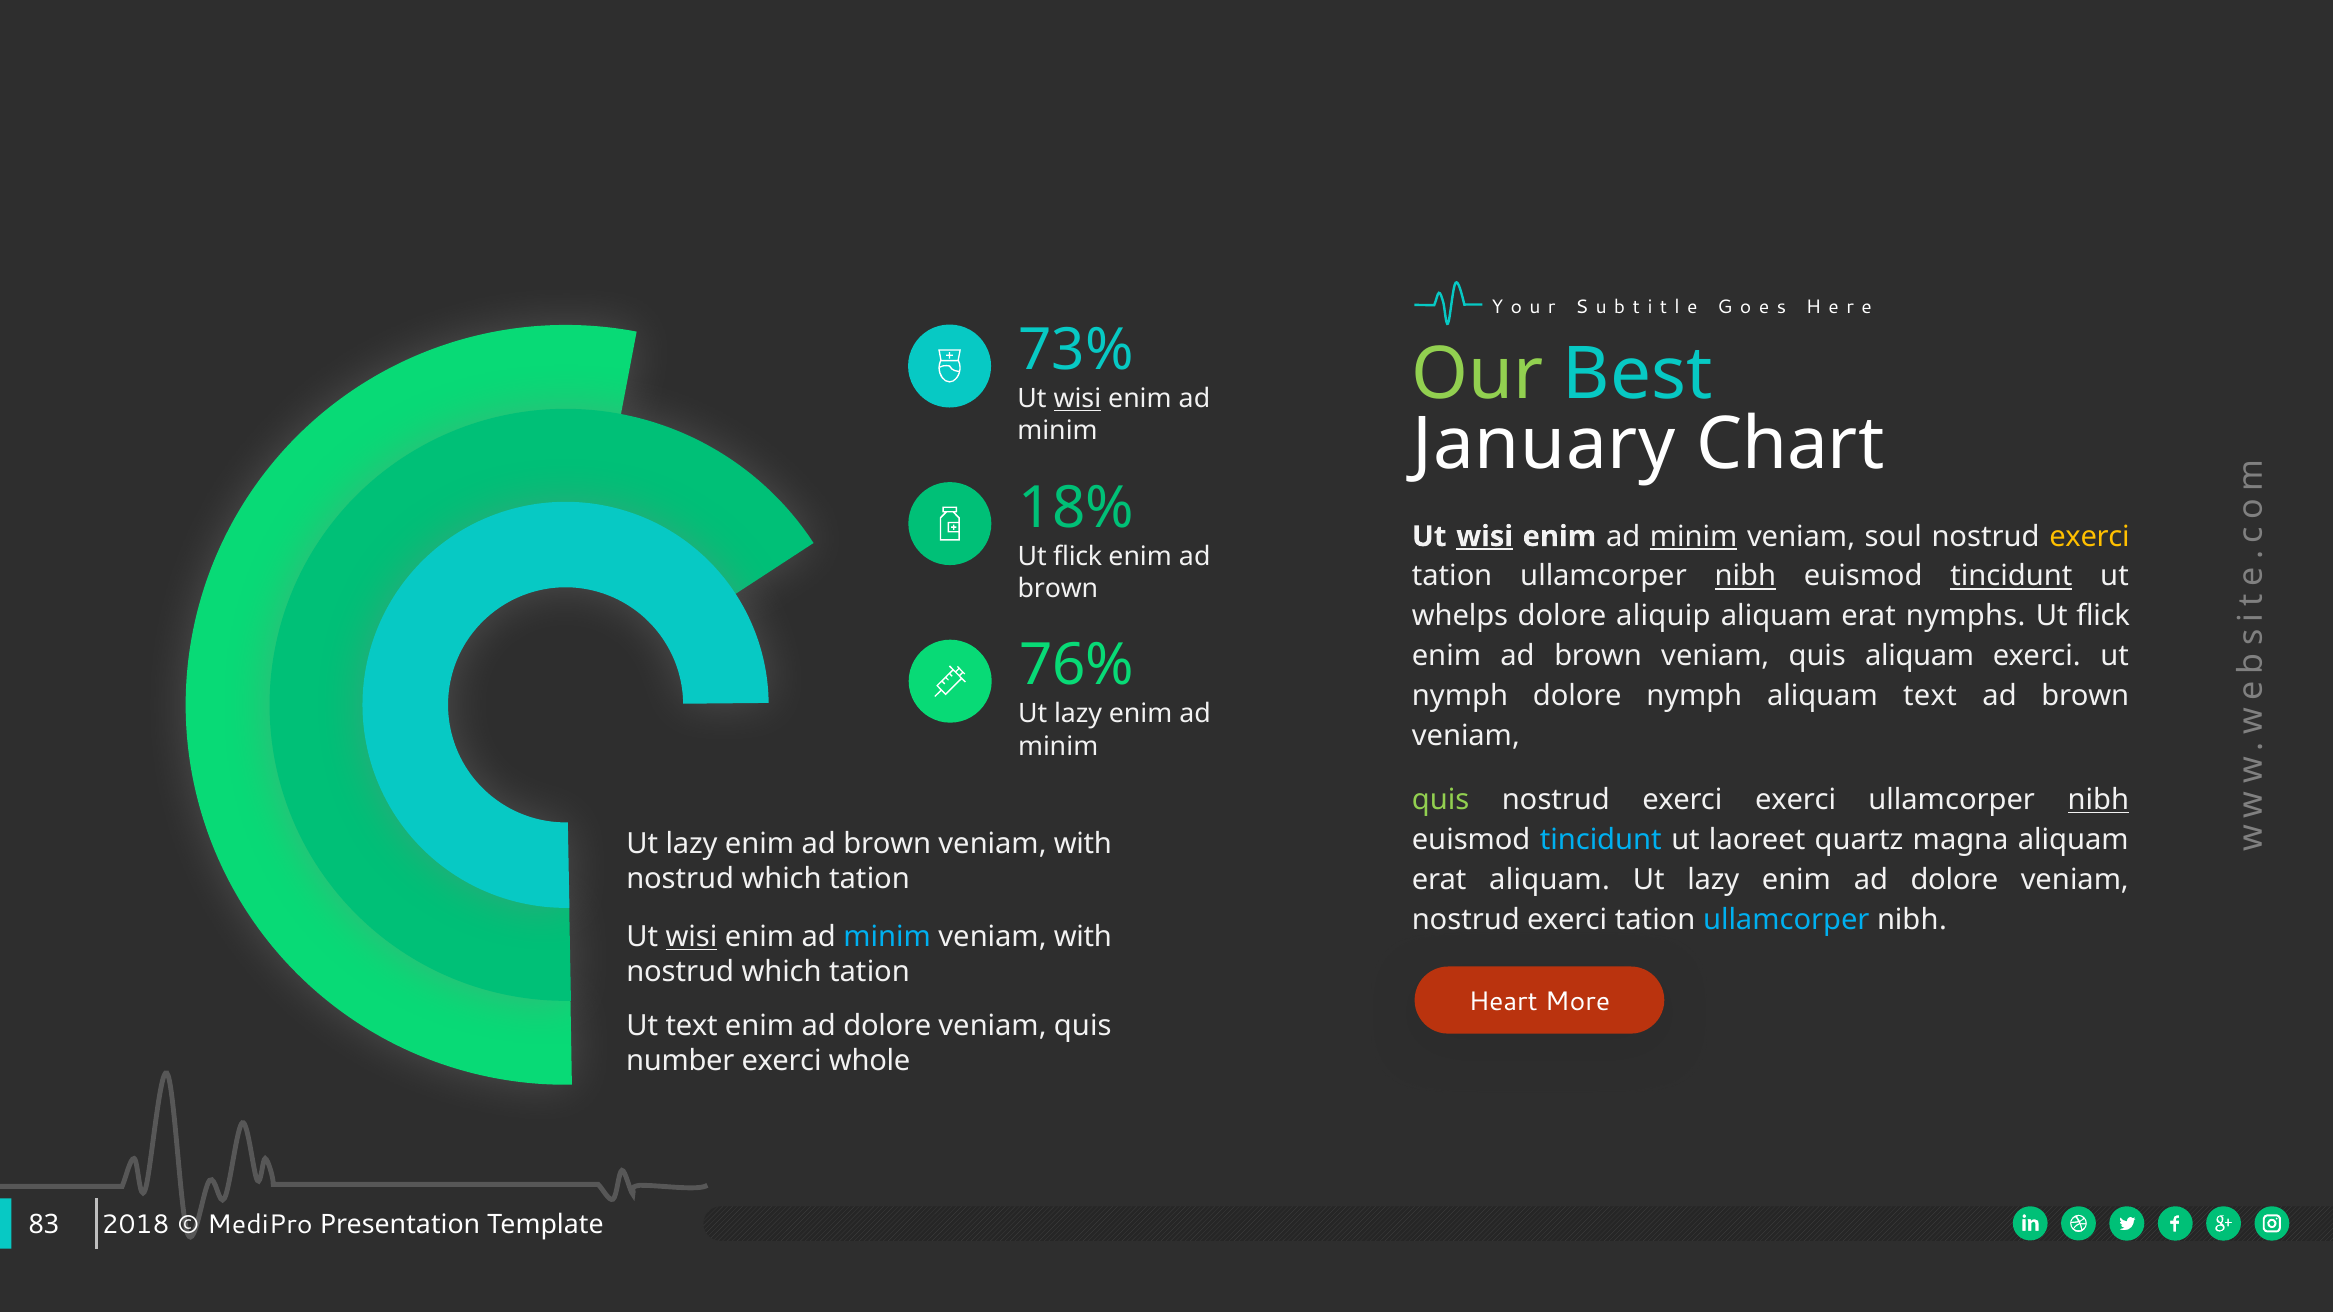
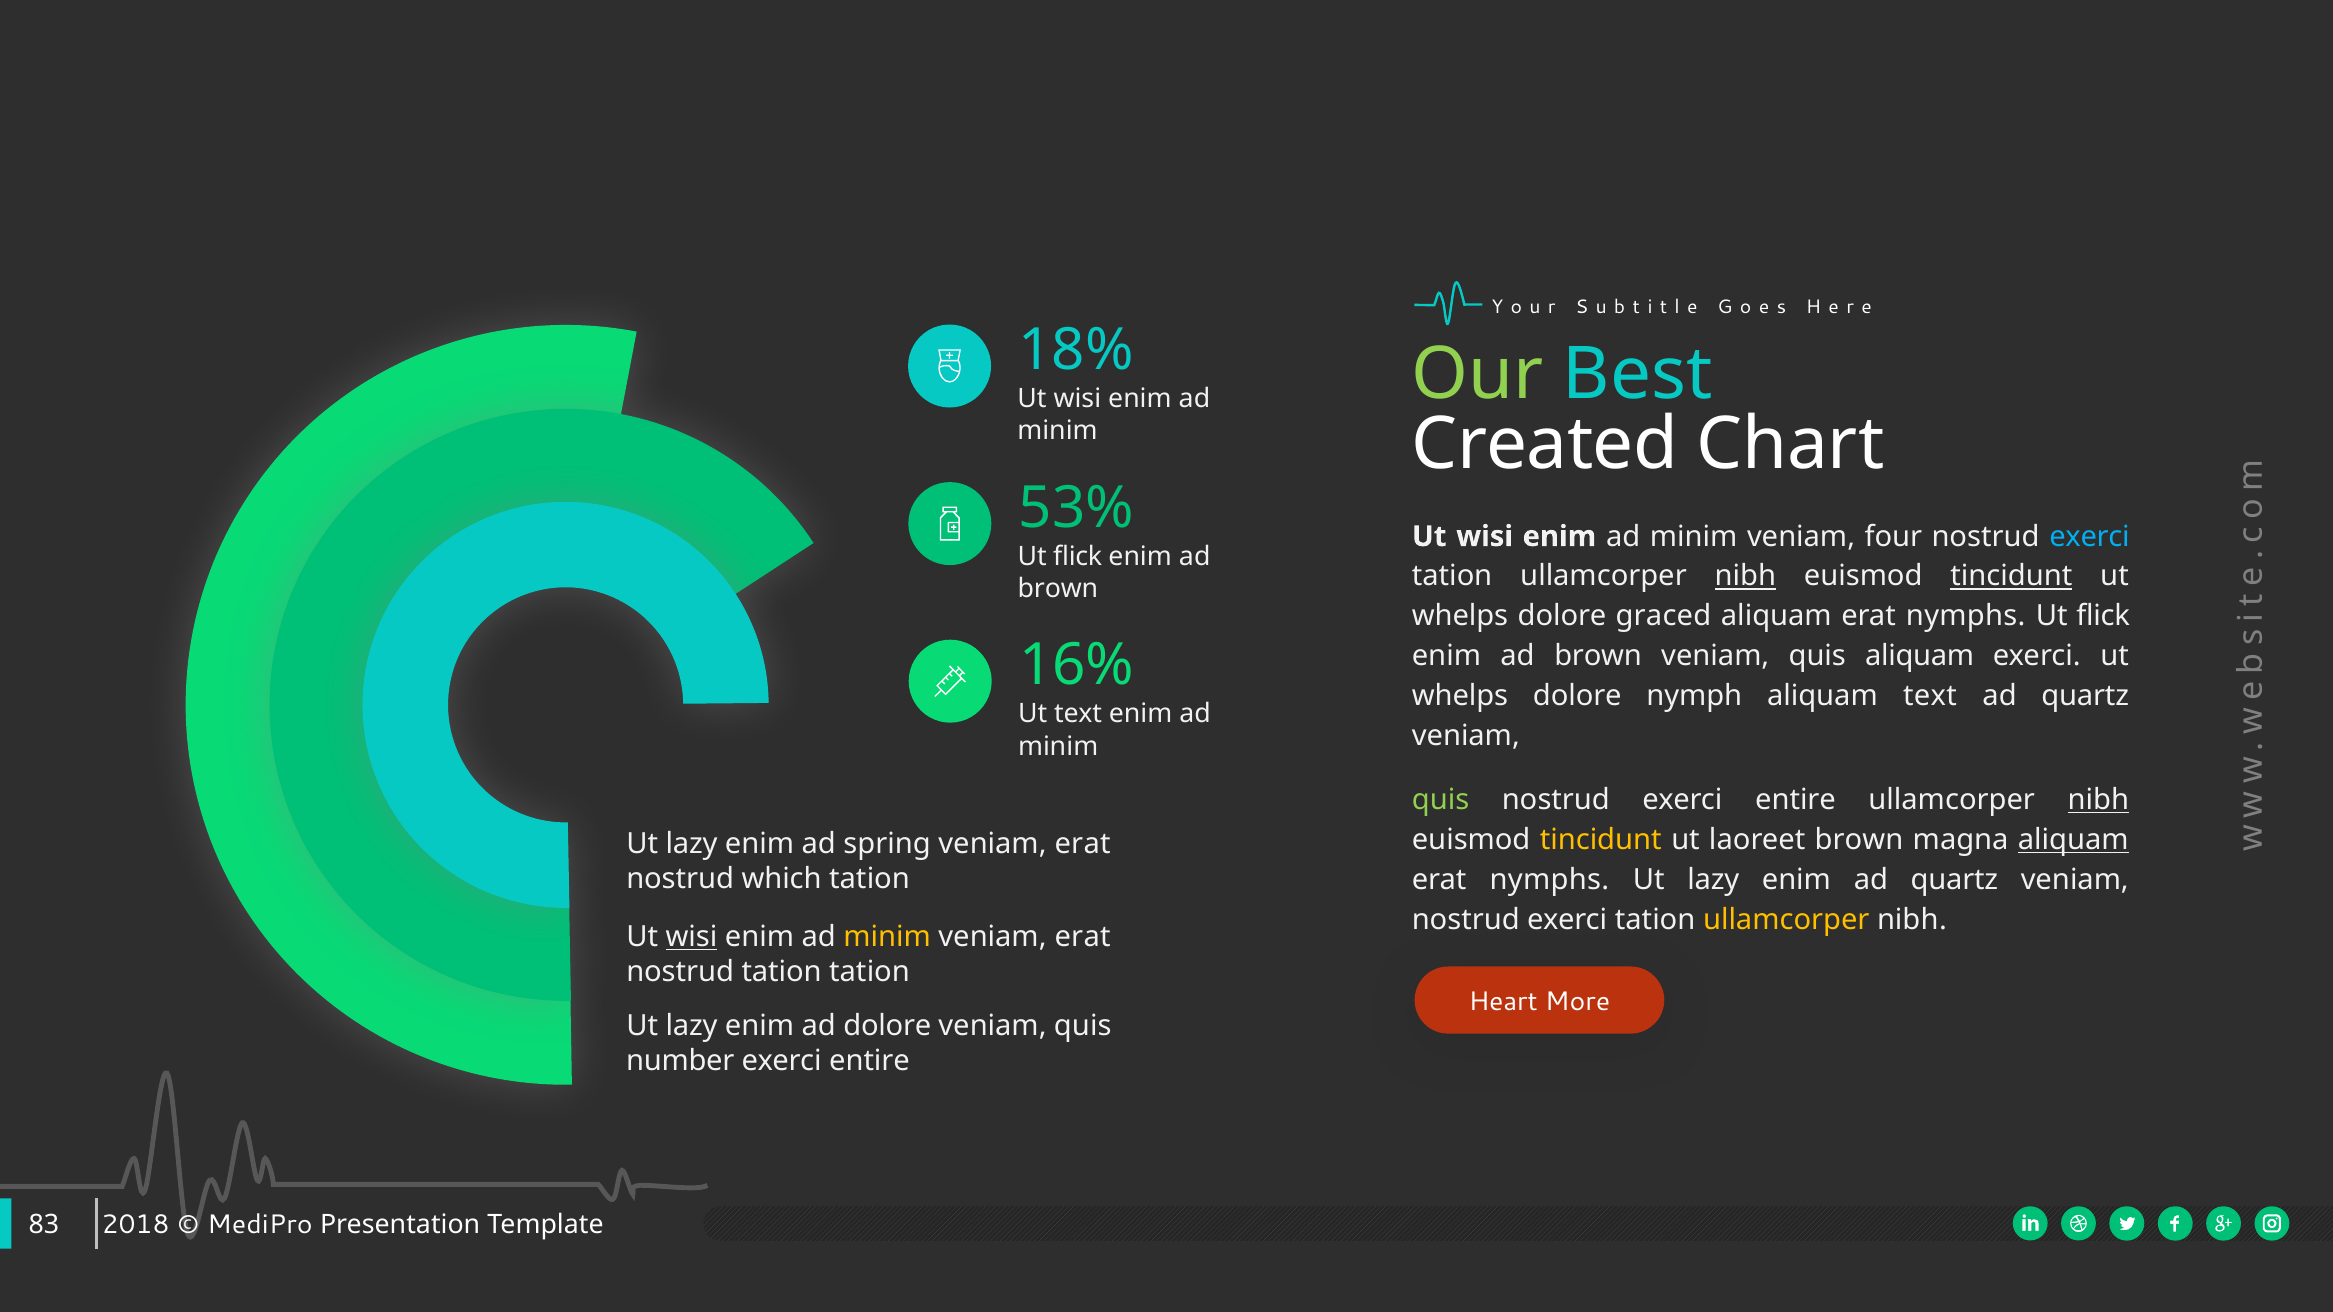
73%: 73% -> 18%
wisi at (1077, 399) underline: present -> none
January: January -> Created
18%: 18% -> 53%
wisi at (1485, 537) underline: present -> none
minim at (1694, 537) underline: present -> none
soul: soul -> four
exerci at (2089, 537) colour: yellow -> light blue
aliquip: aliquip -> graced
76%: 76% -> 16%
nymph at (1460, 696): nymph -> whelps
brown at (2085, 696): brown -> quartz
lazy at (1078, 714): lazy -> text
nostrud exerci exerci: exerci -> entire
tincidunt at (1601, 840) colour: light blue -> yellow
laoreet quartz: quartz -> brown
aliquam at (2073, 840) underline: none -> present
brown at (887, 844): brown -> spring
with at (1083, 844): with -> erat
aliquam at (1549, 880): aliquam -> nymphs
dolore at (1954, 880): dolore -> quartz
ullamcorper at (1786, 920) colour: light blue -> yellow
minim at (887, 937) colour: light blue -> yellow
with at (1083, 937): with -> erat
which at (782, 972): which -> tation
text at (692, 1027): text -> lazy
whole at (870, 1062): whole -> entire
